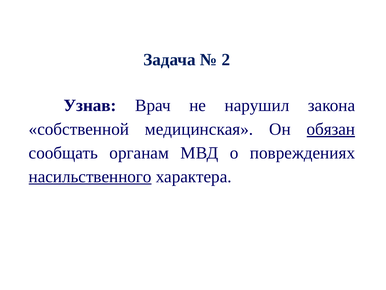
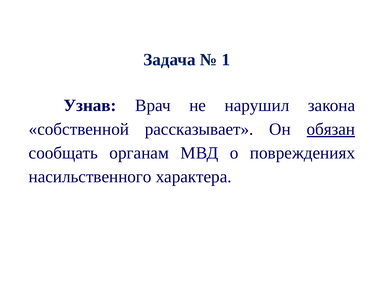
2: 2 -> 1
медицинская: медицинская -> рассказывает
насильственного underline: present -> none
